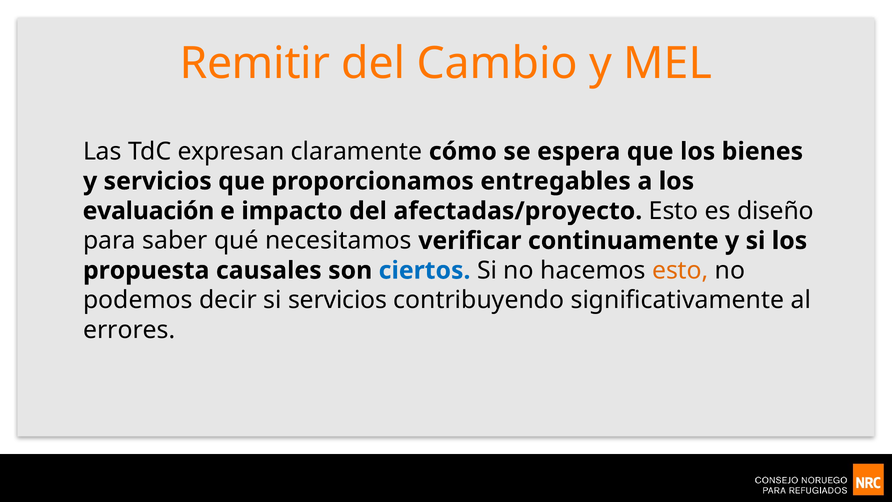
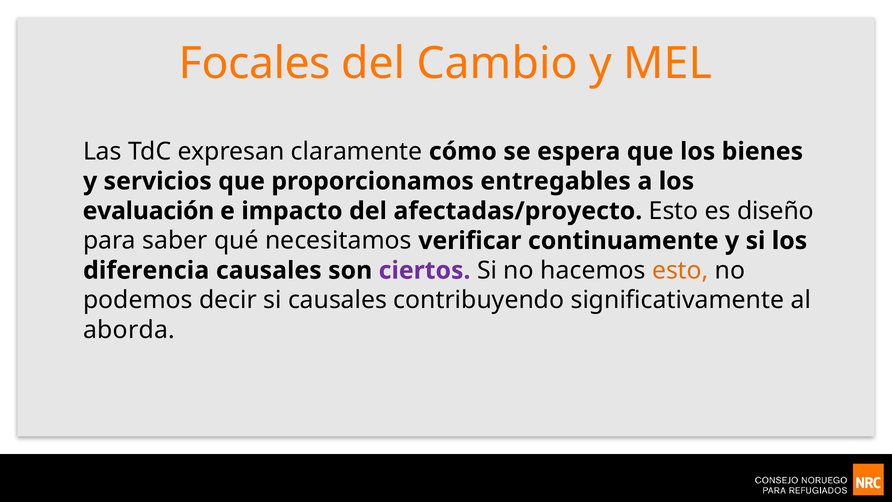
Remitir: Remitir -> Focales
propuesta: propuesta -> diferencia
ciertos colour: blue -> purple
si servicios: servicios -> causales
errores: errores -> aborda
